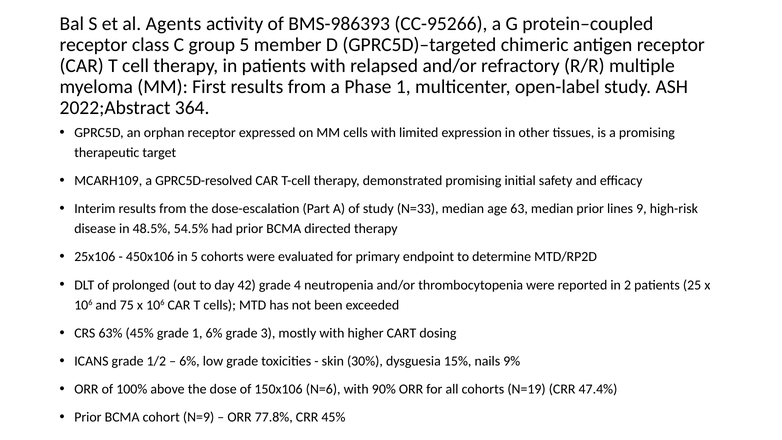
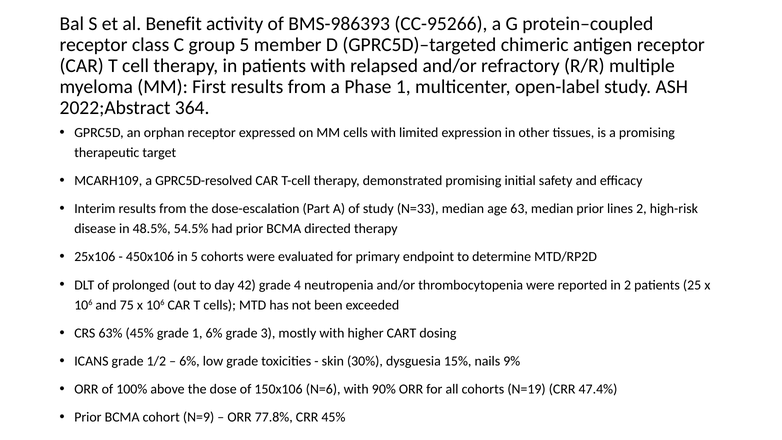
Agents: Agents -> Benefit
lines 9: 9 -> 2
